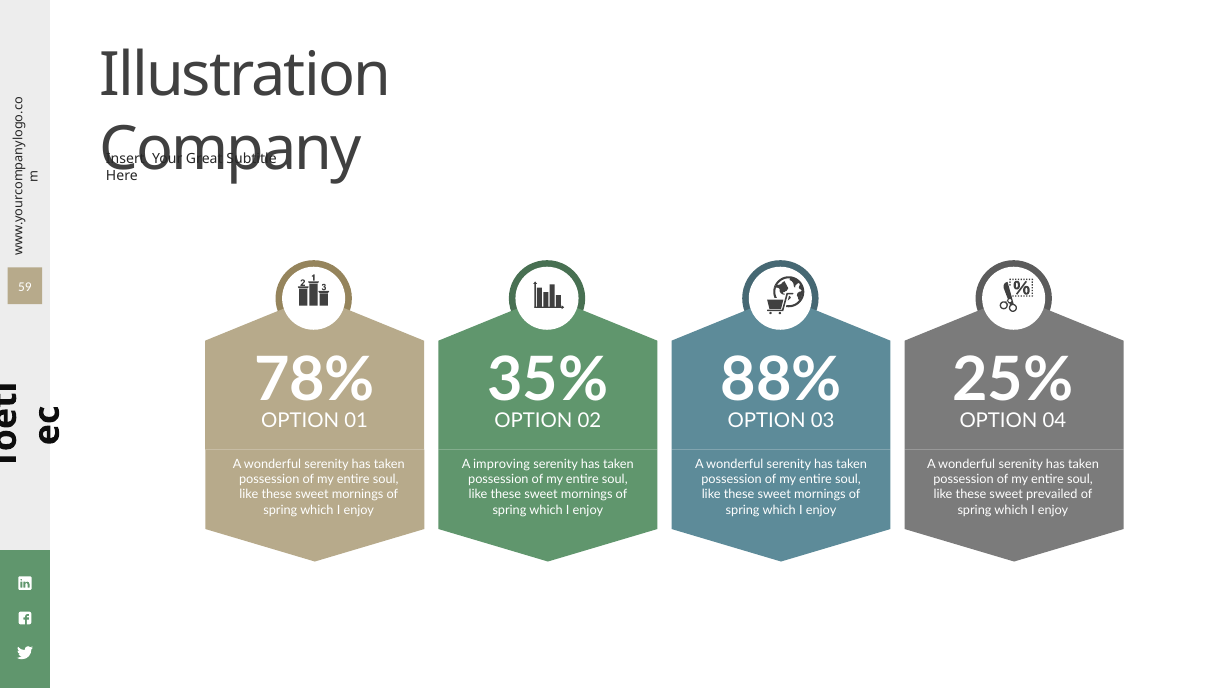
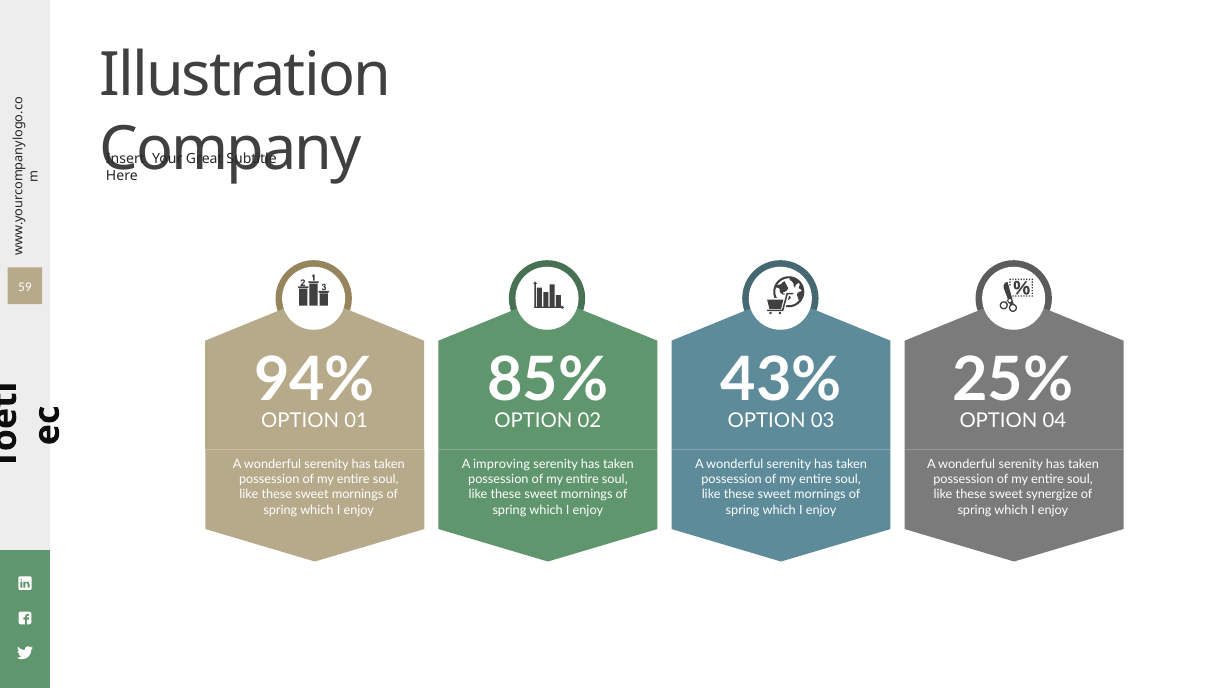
78%: 78% -> 94%
35%: 35% -> 85%
88%: 88% -> 43%
prevailed: prevailed -> synergize
